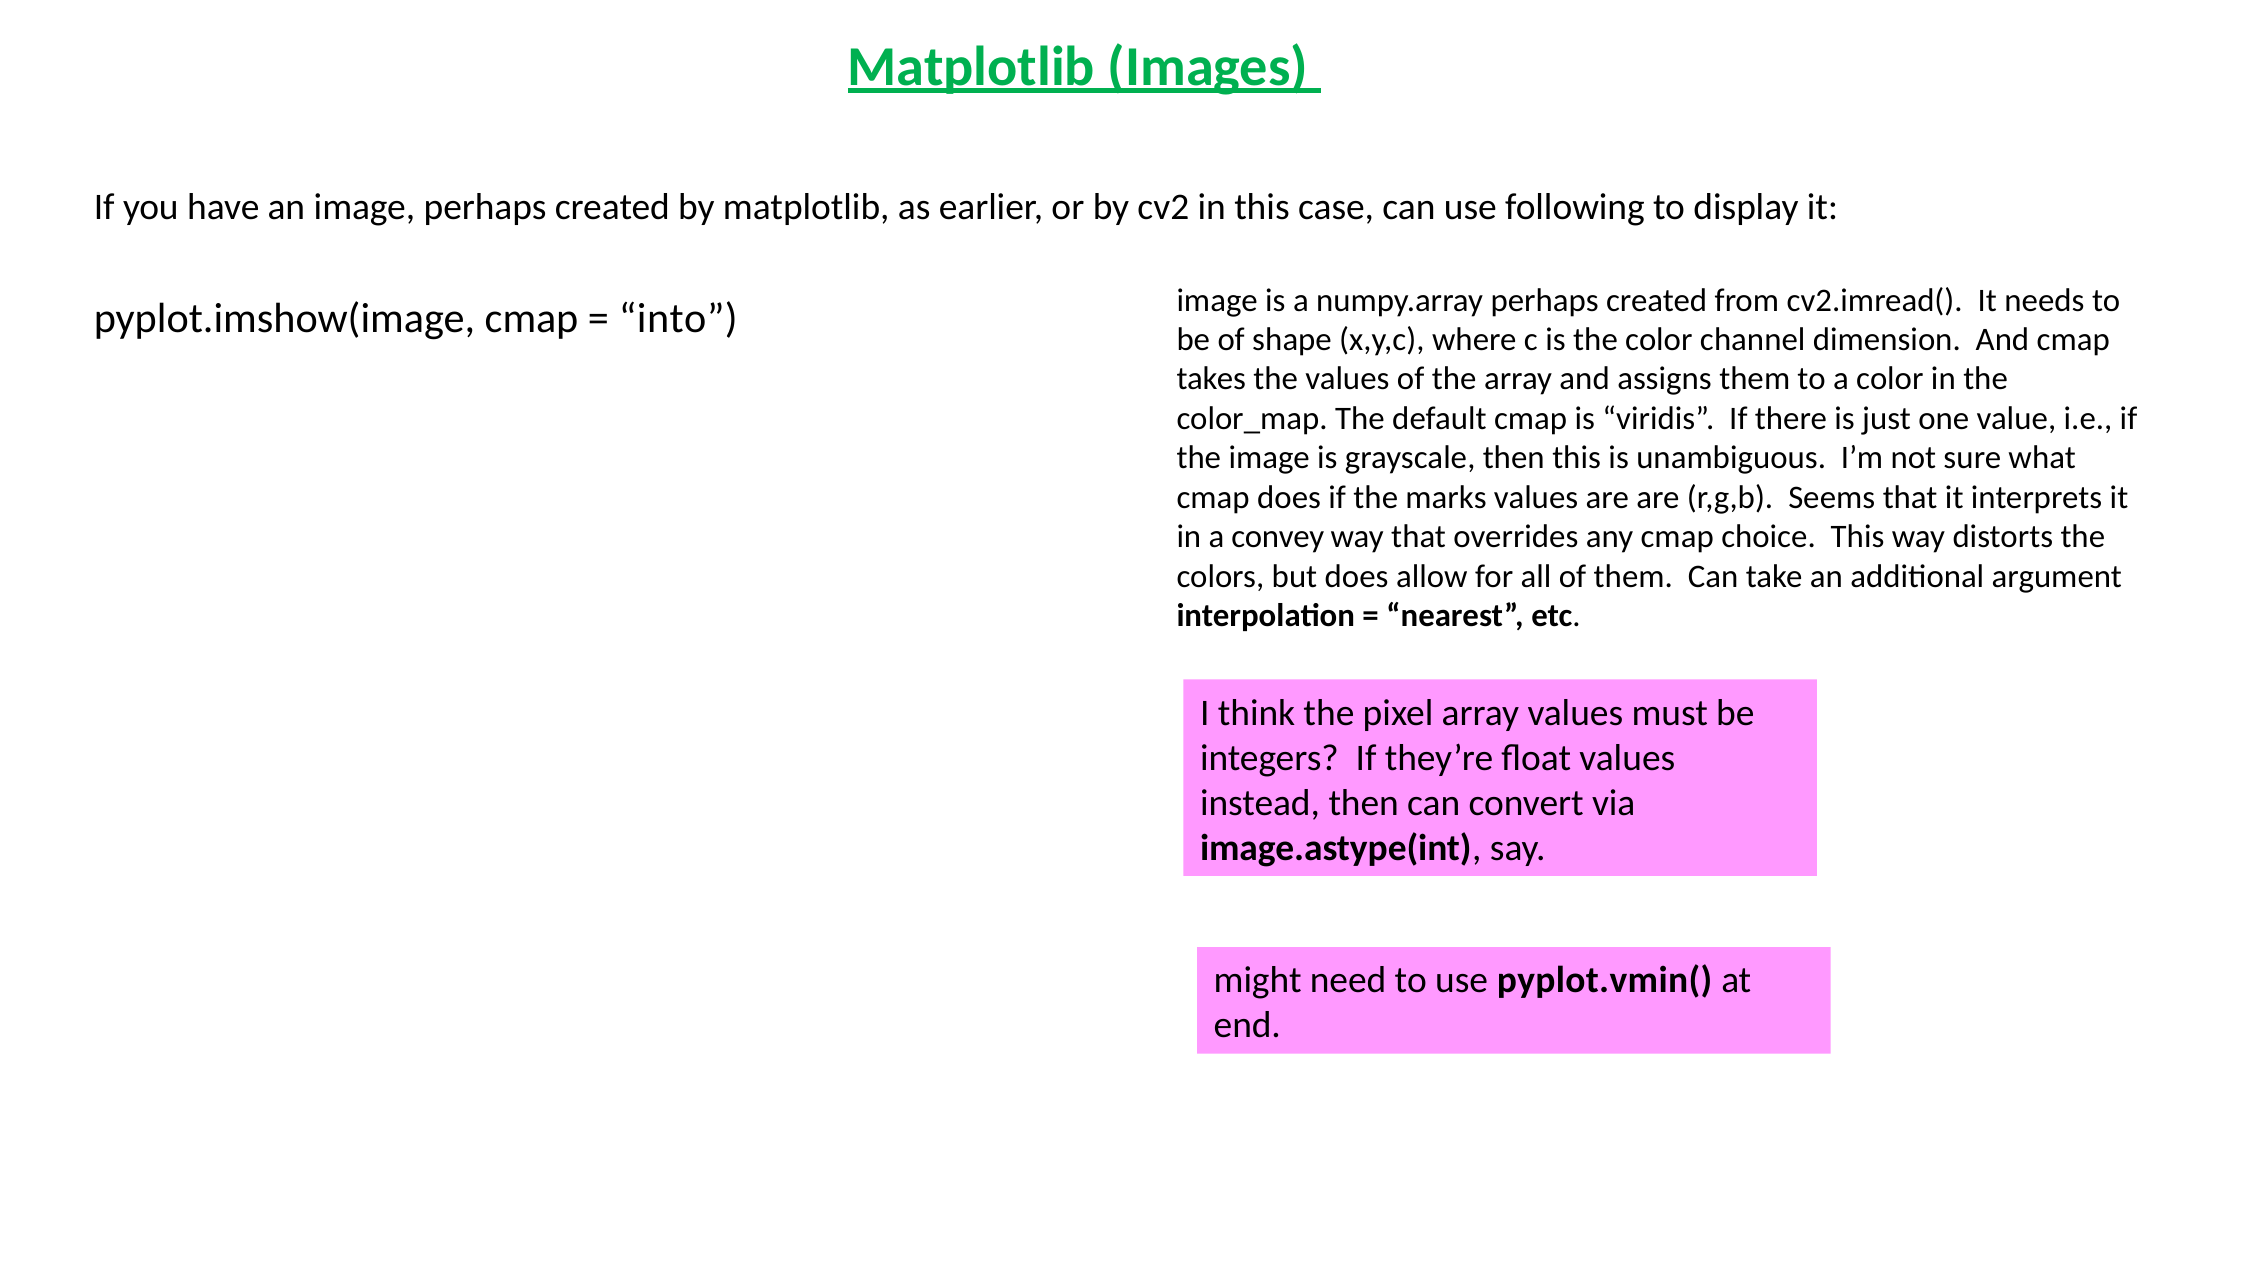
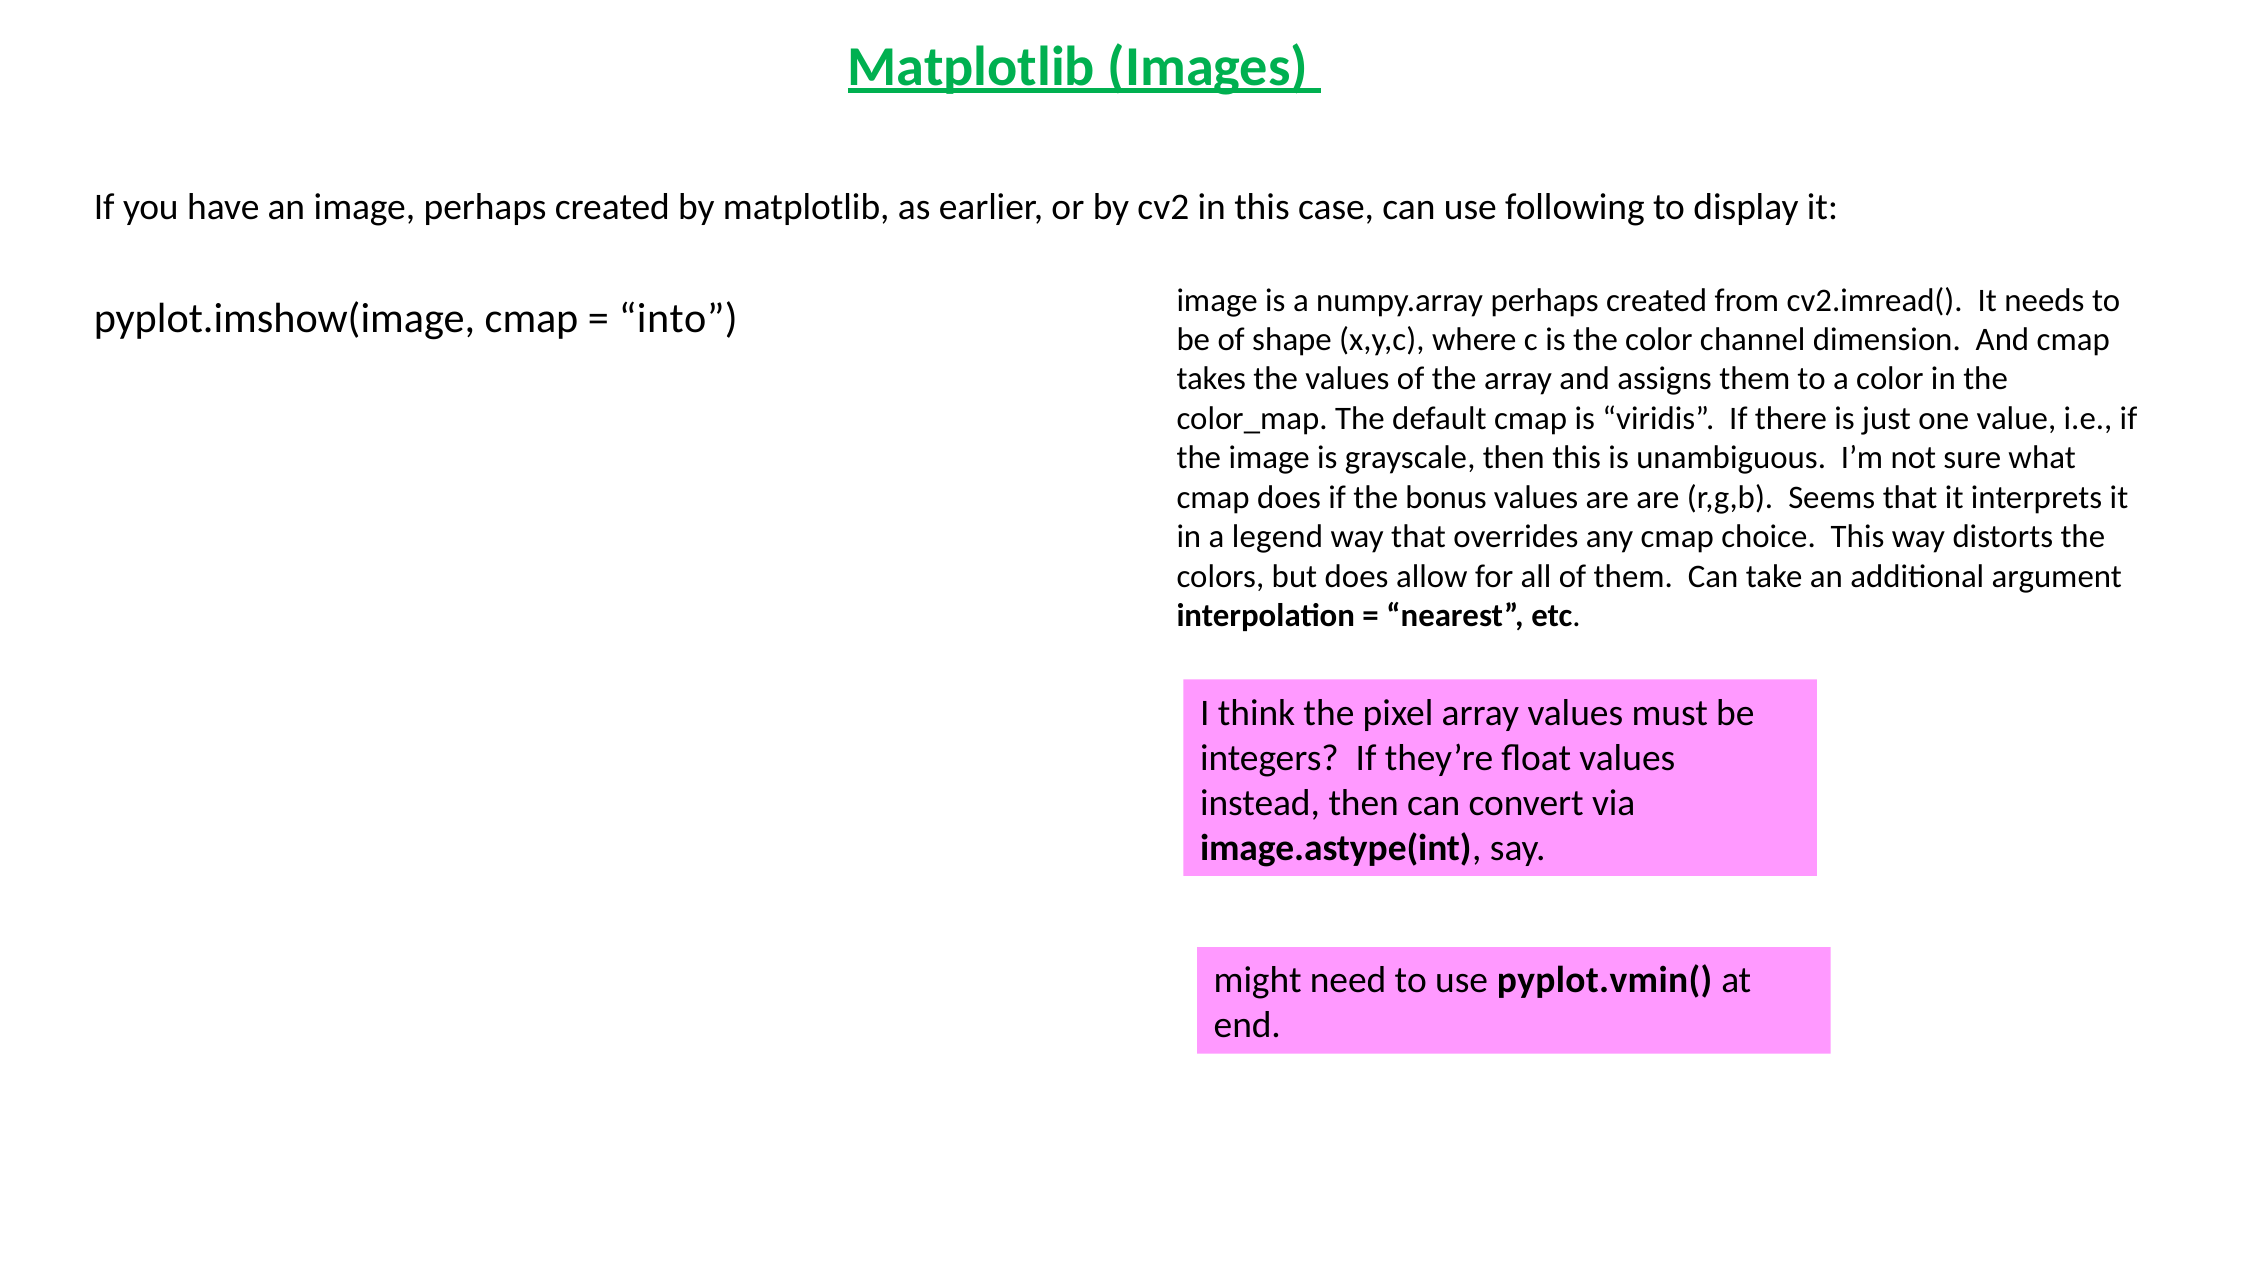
marks: marks -> bonus
convey: convey -> legend
